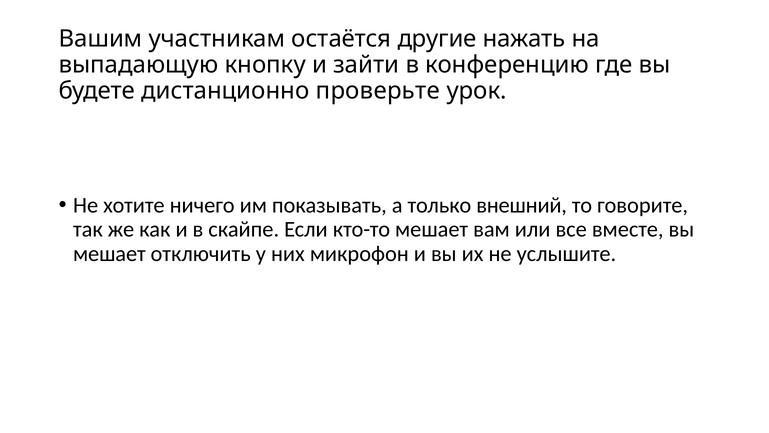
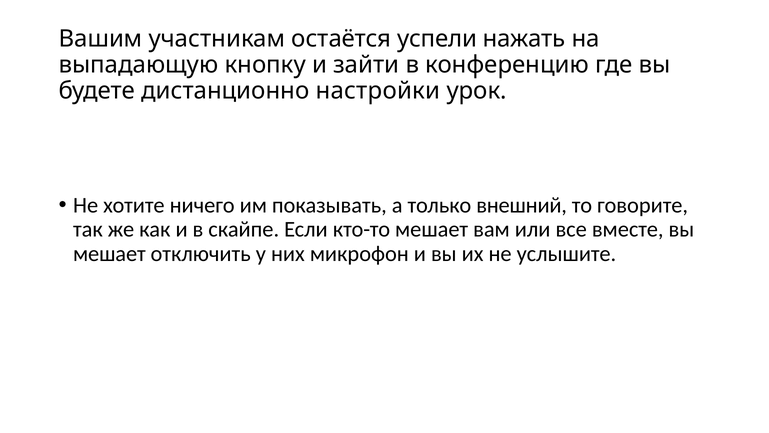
другие: другие -> успели
проверьте: проверьте -> настройки
